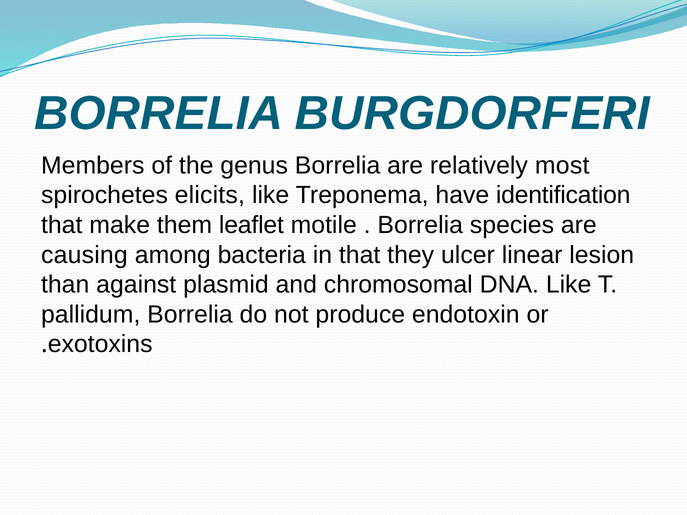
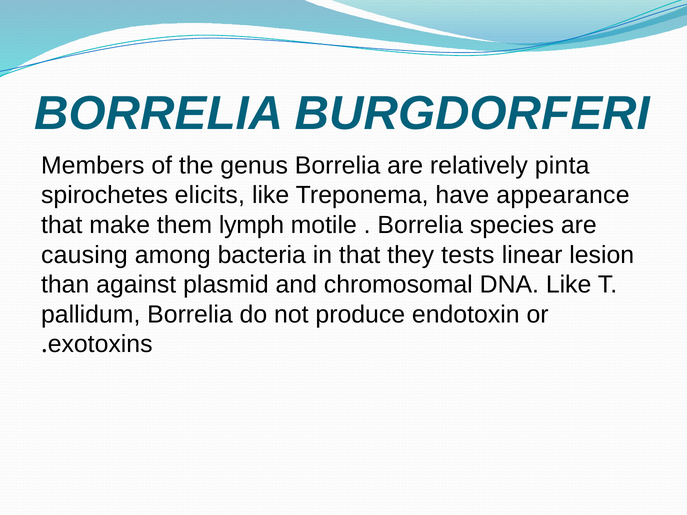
most: most -> pinta
identification: identification -> appearance
leaflet: leaflet -> lymph
ulcer: ulcer -> tests
